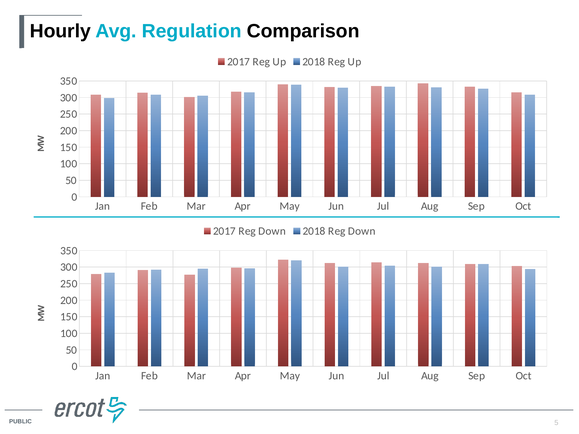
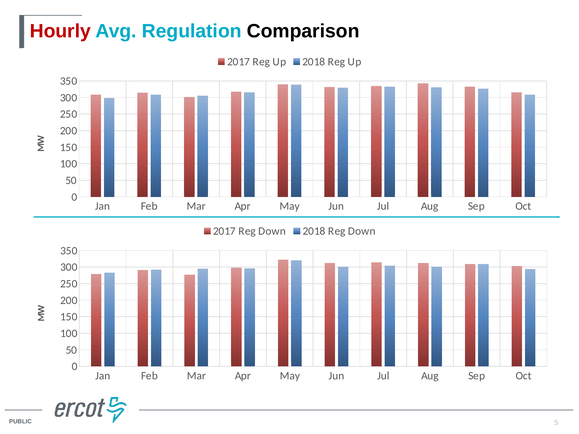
Hourly colour: black -> red
